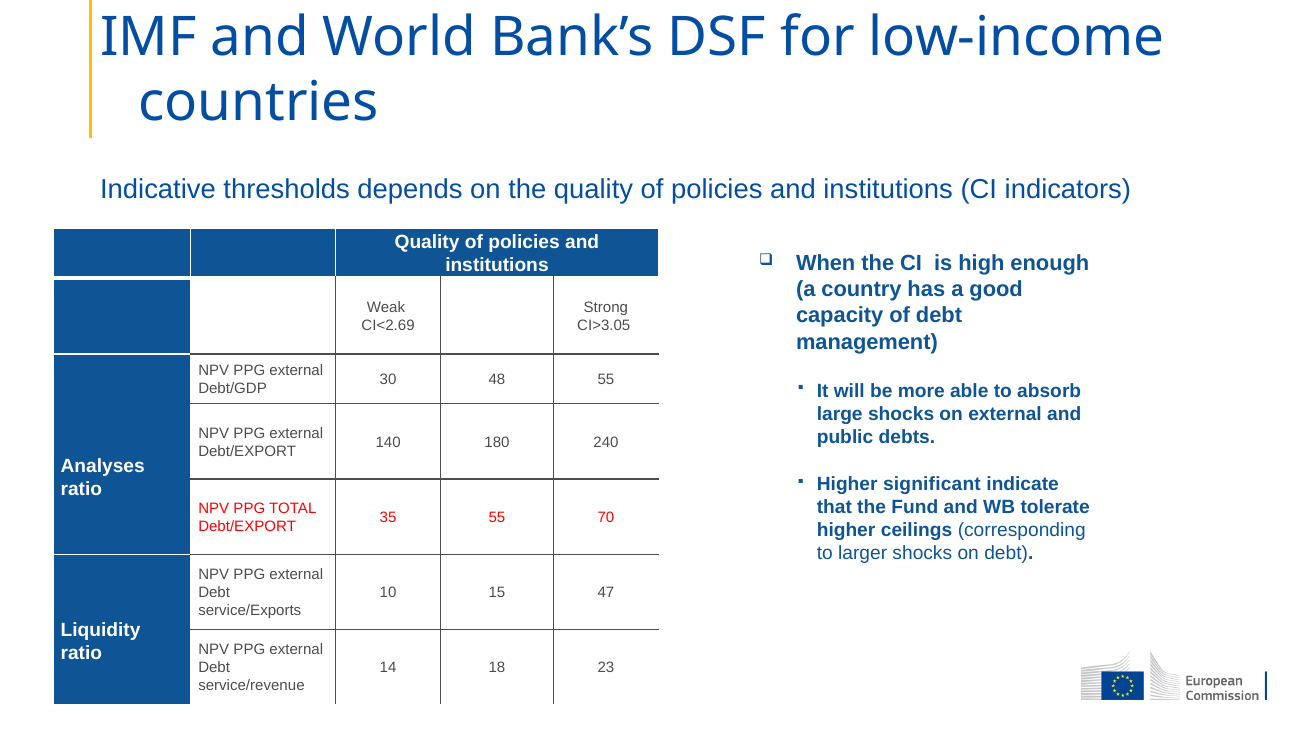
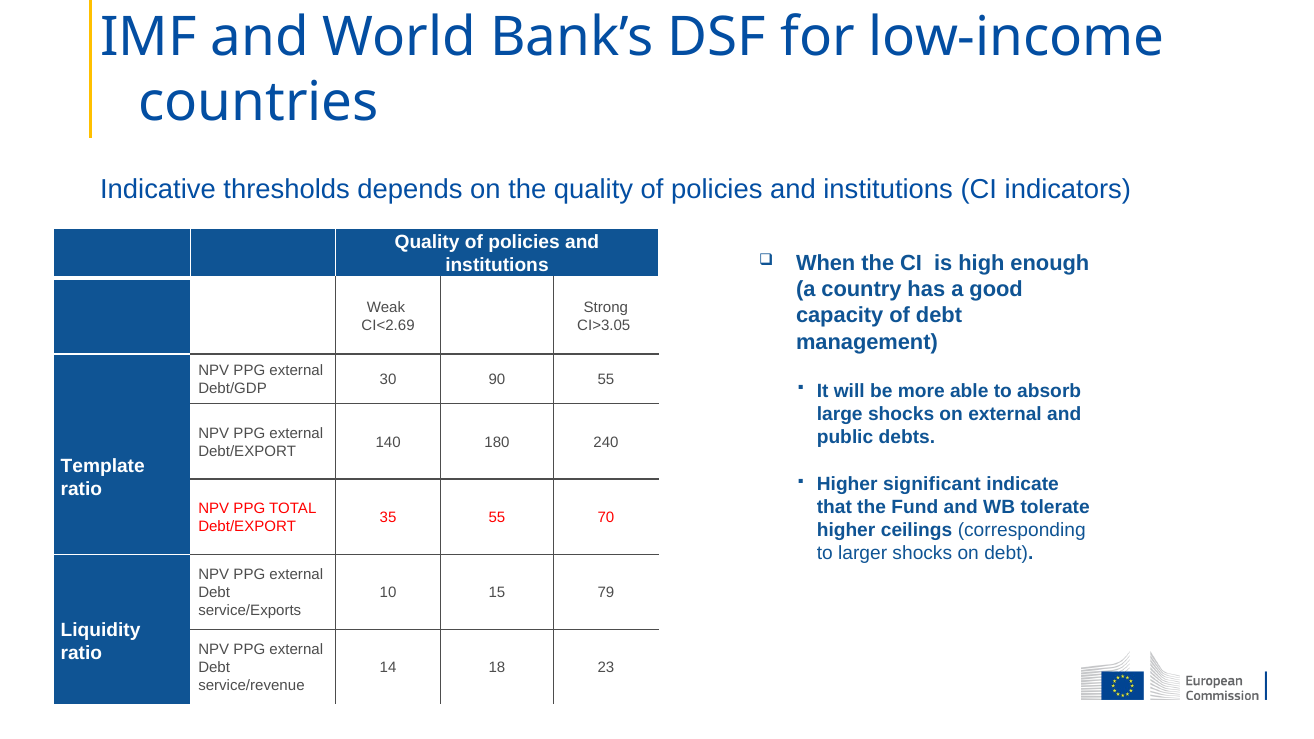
48: 48 -> 90
Analyses: Analyses -> Template
47: 47 -> 79
